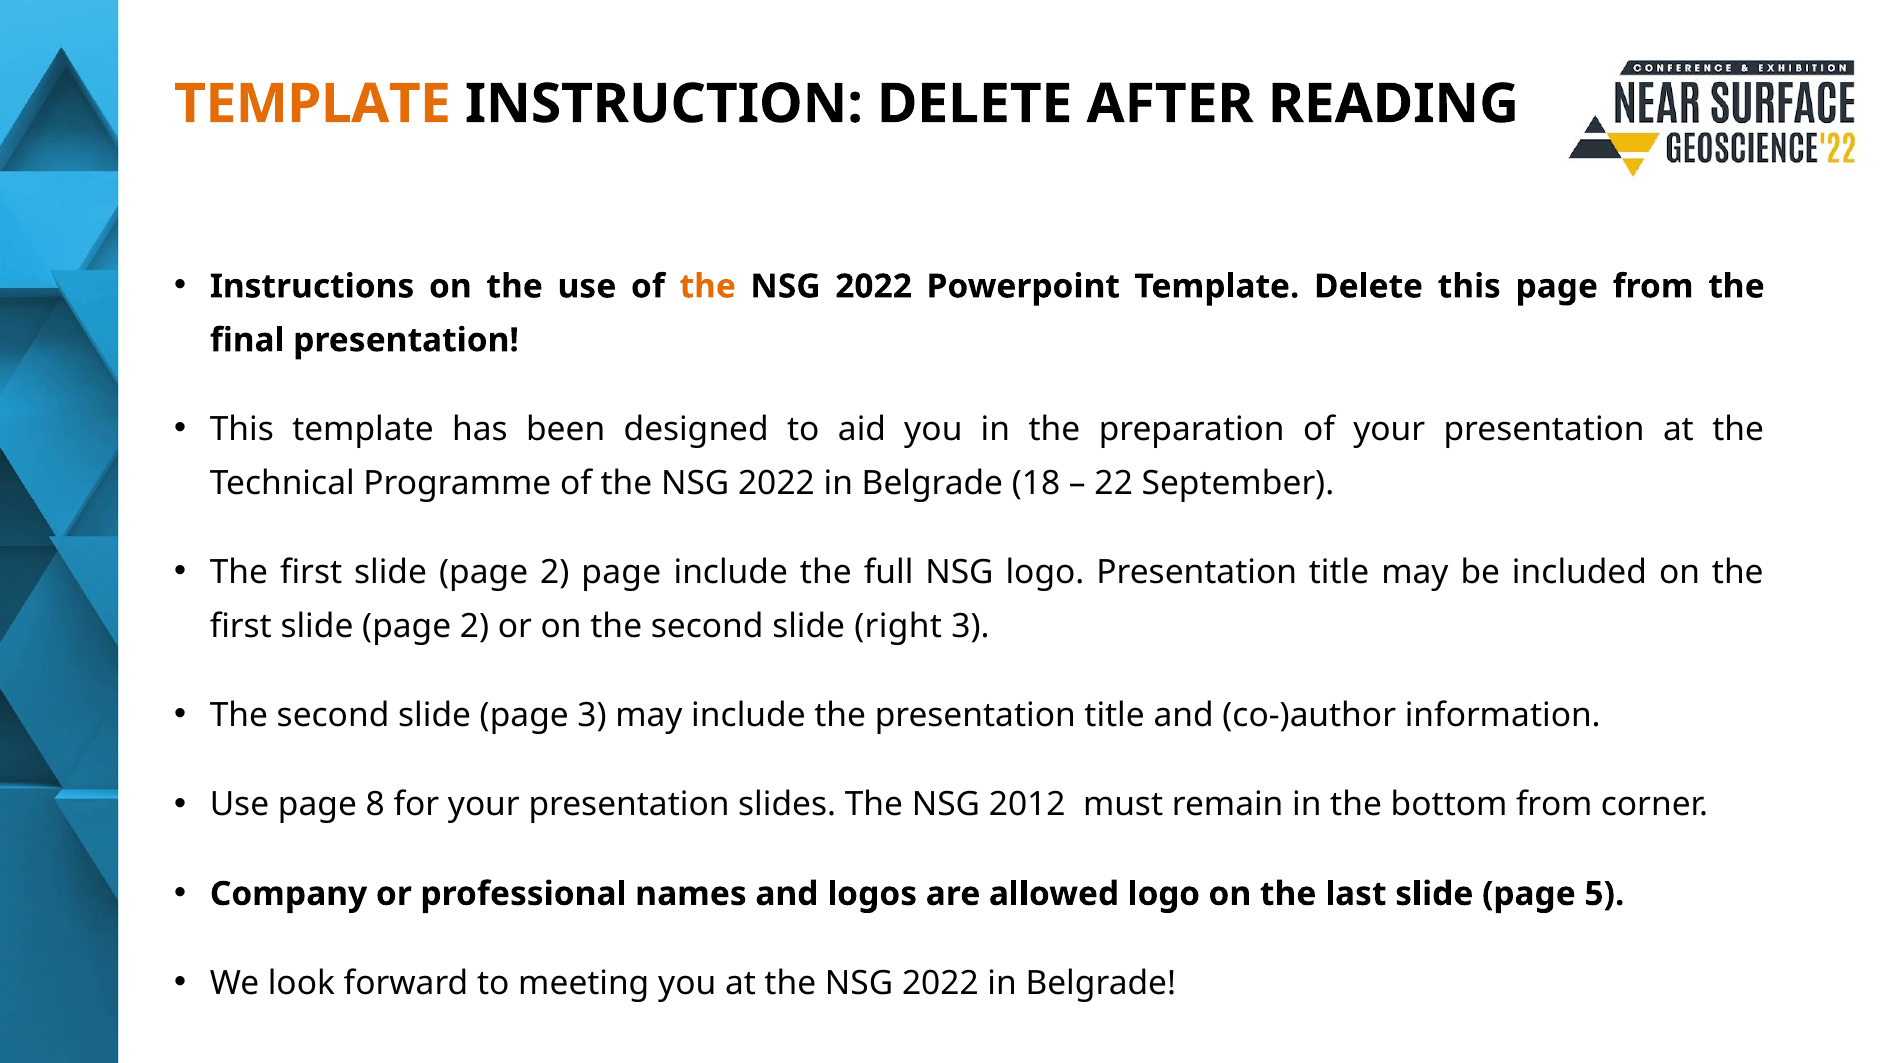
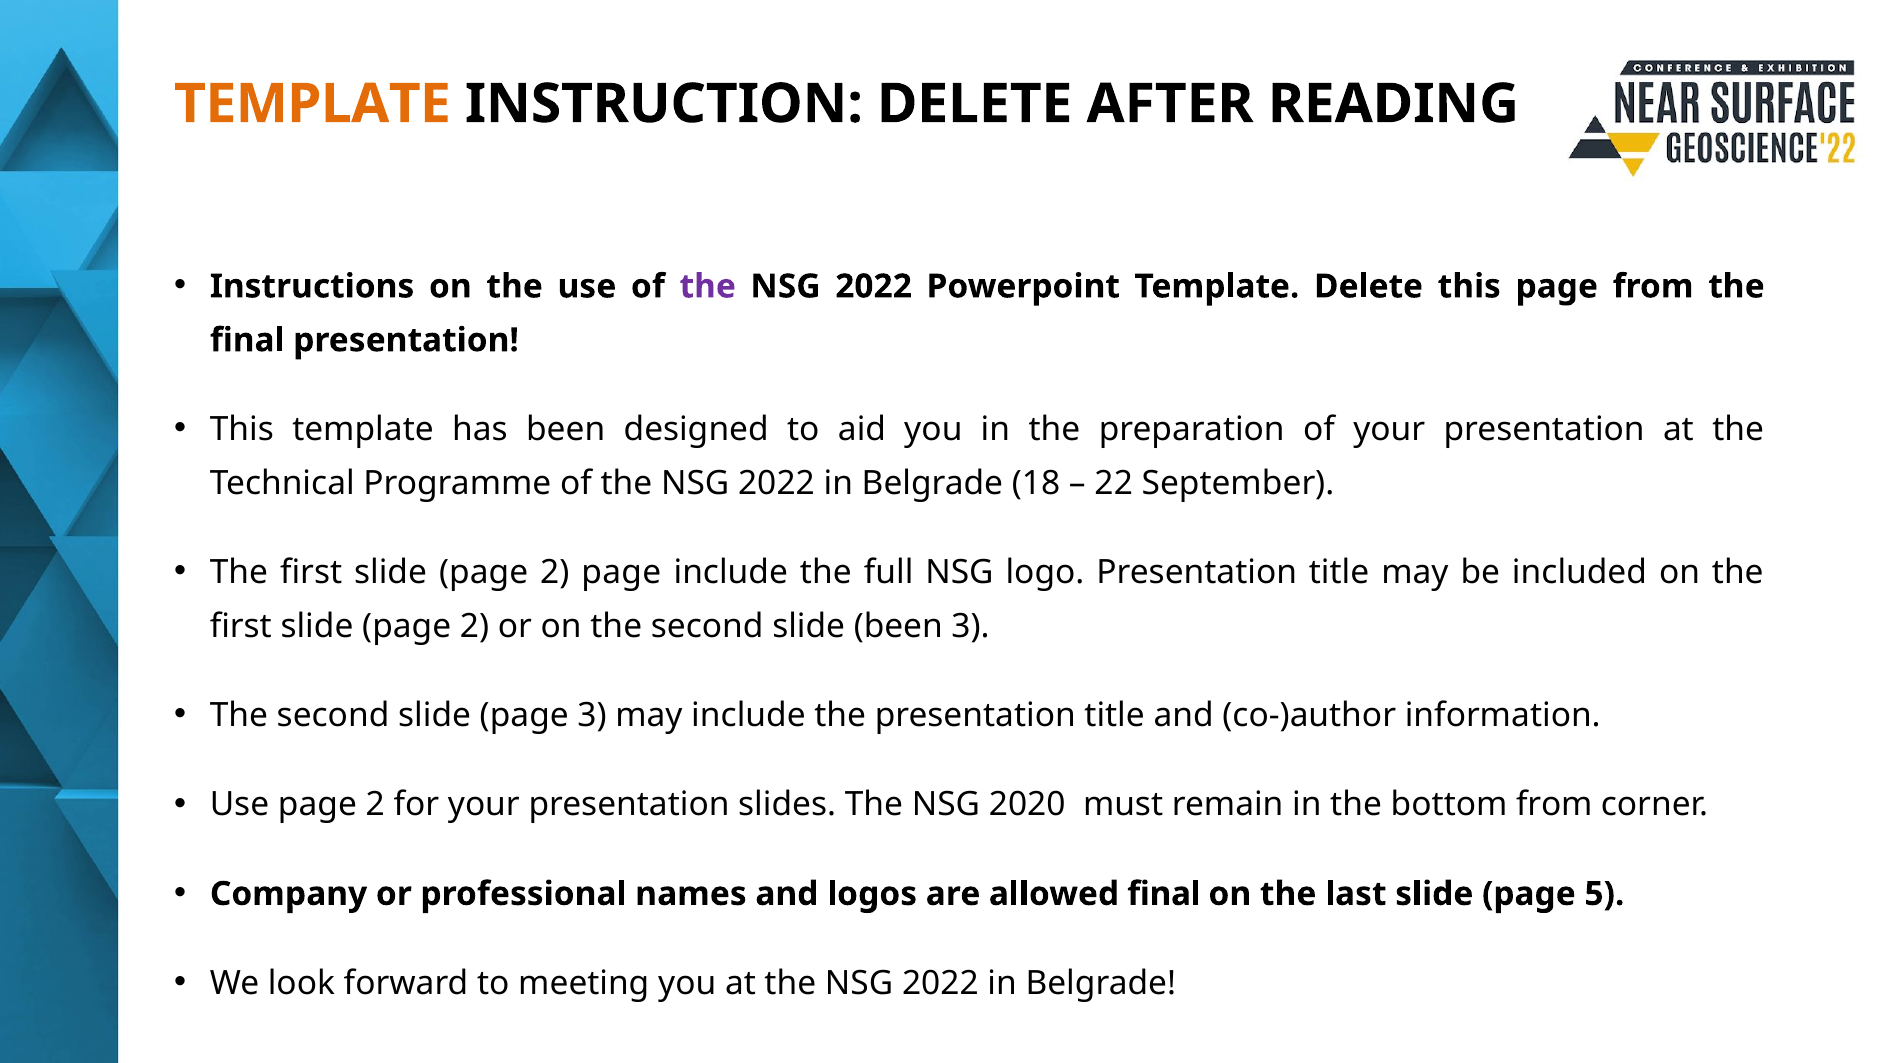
the at (708, 286) colour: orange -> purple
slide right: right -> been
Use page 8: 8 -> 2
2012: 2012 -> 2020
allowed logo: logo -> final
